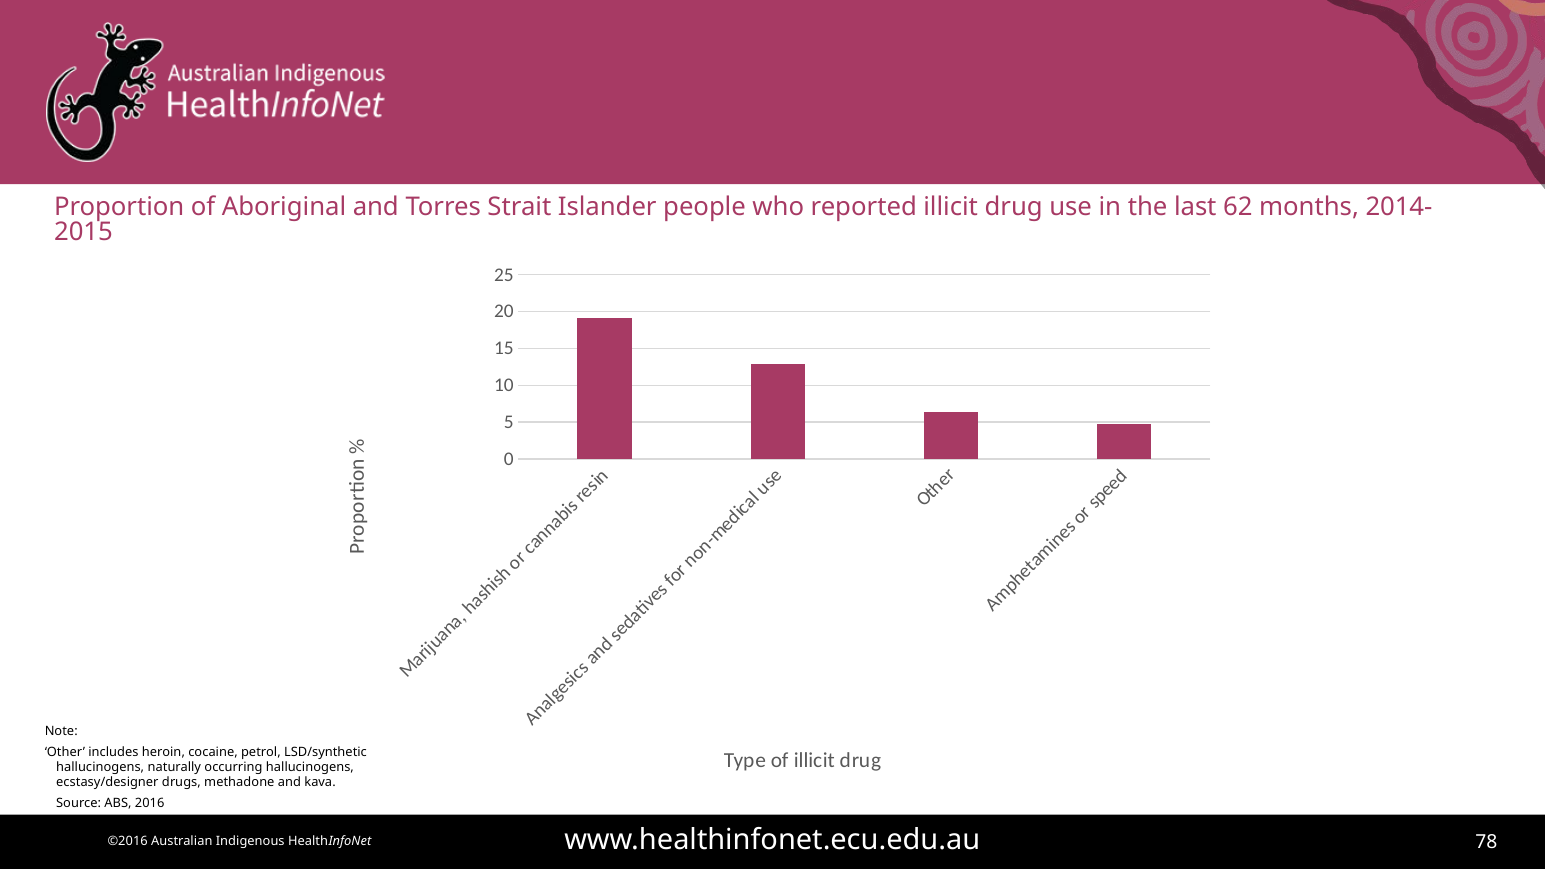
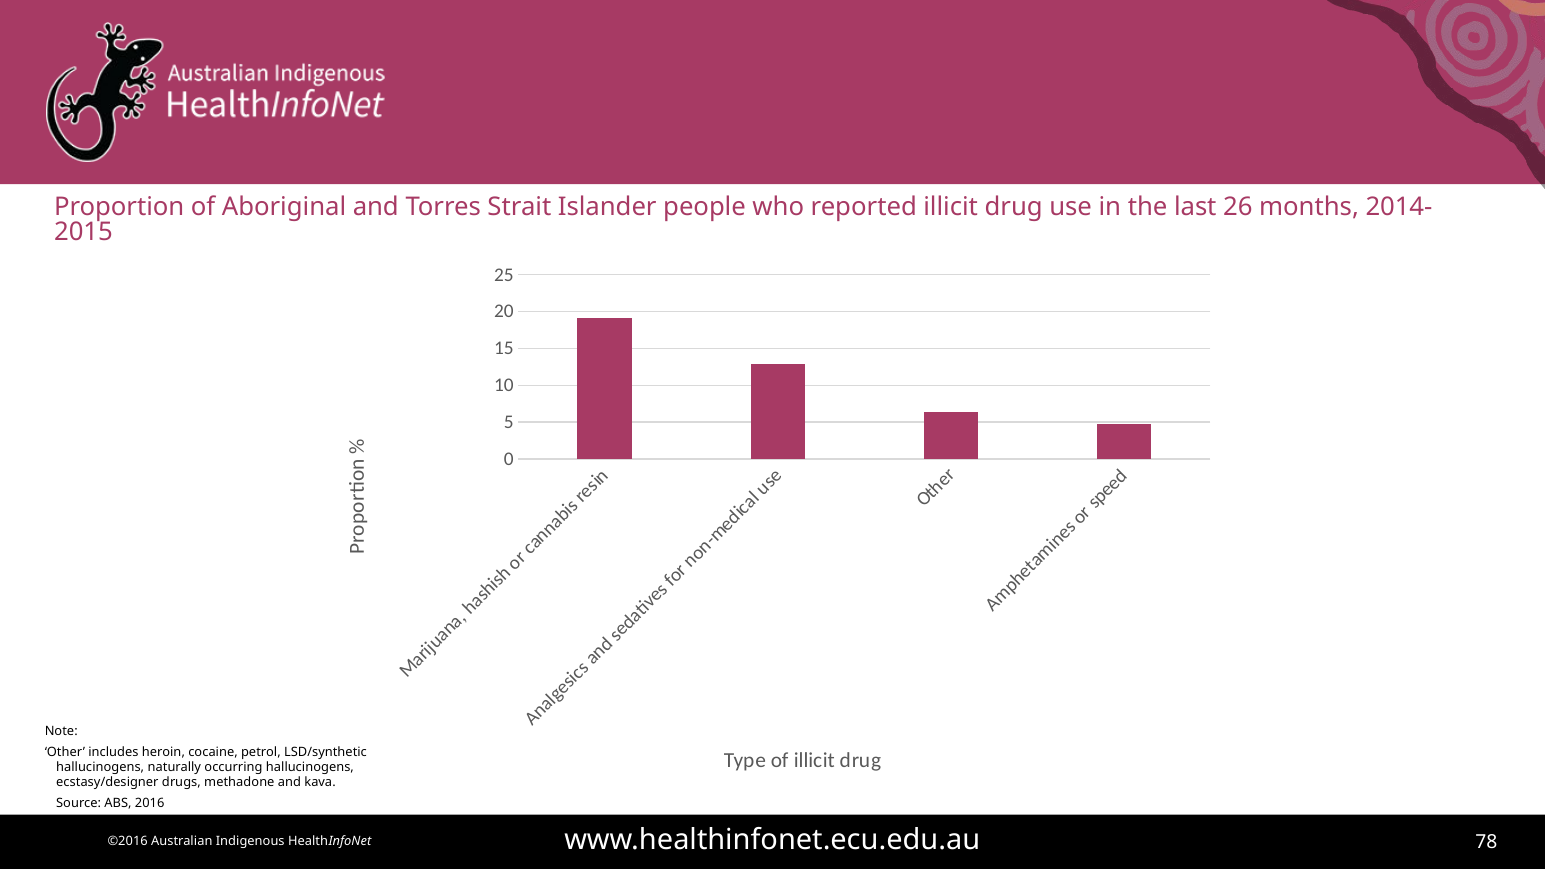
62: 62 -> 26
